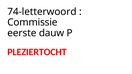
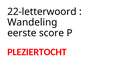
74-letterwoord: 74-letterwoord -> 22-letterwoord
Commissie: Commissie -> Wandeling
dauw: dauw -> score
